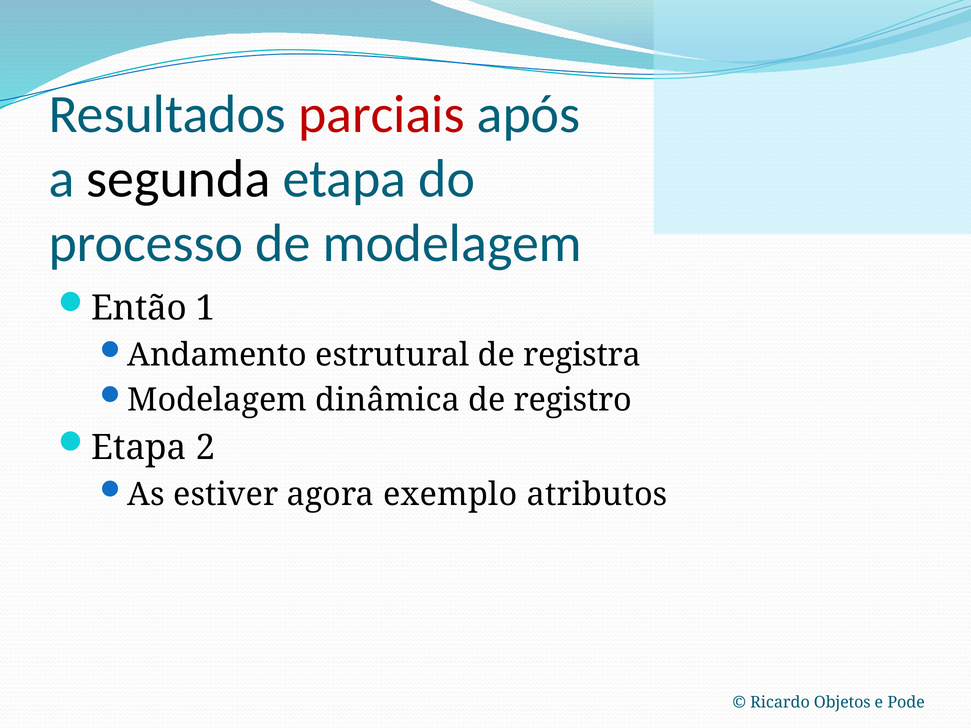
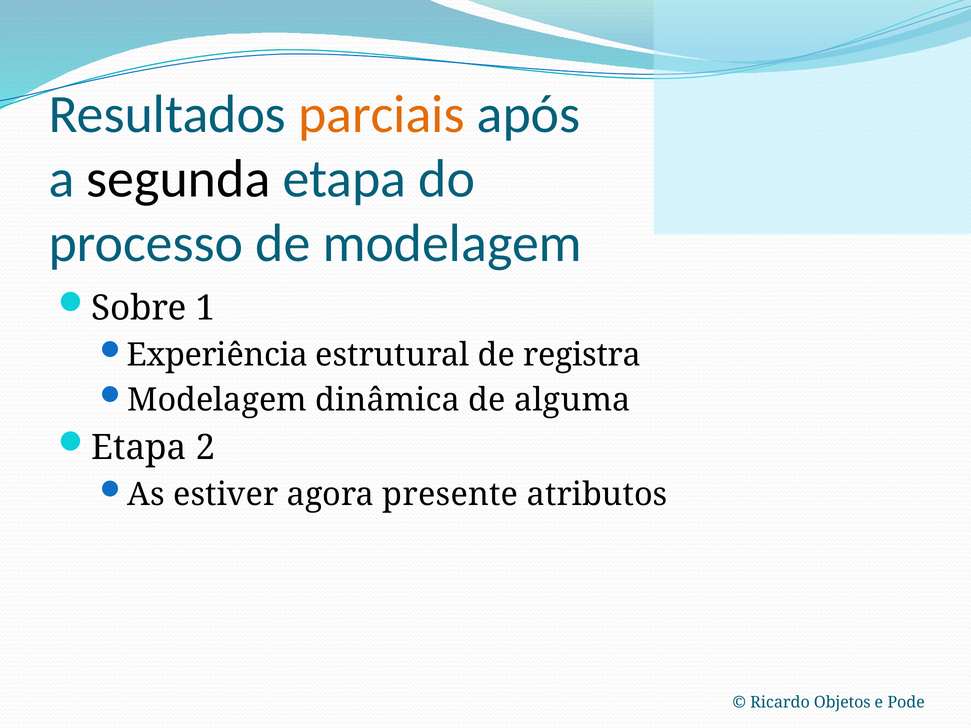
parciais colour: red -> orange
Então: Então -> Sobre
Andamento: Andamento -> Experiência
registro: registro -> alguma
exemplo: exemplo -> presente
